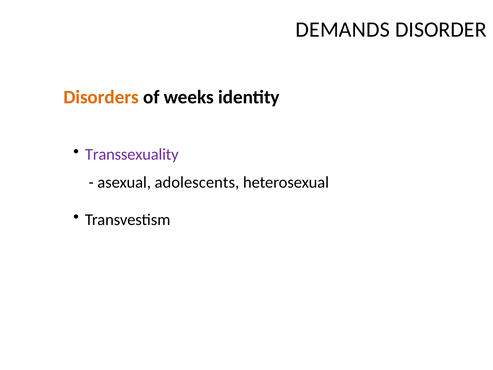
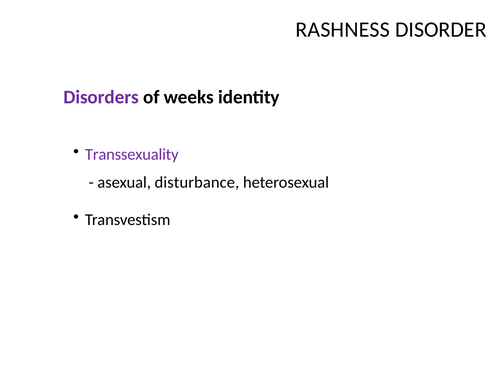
DEMANDS: DEMANDS -> RASHNESS
Disorders colour: orange -> purple
adolescents: adolescents -> disturbance
